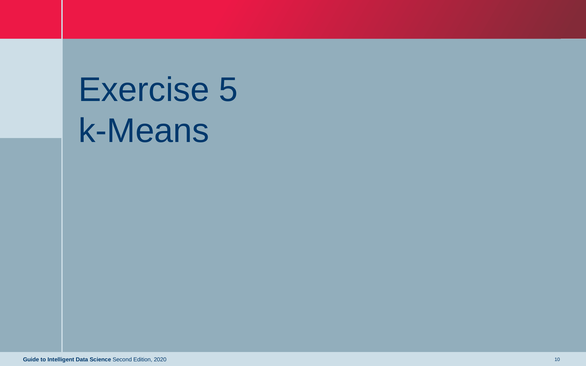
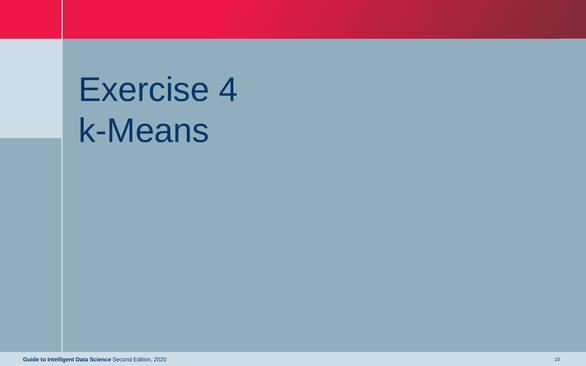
5: 5 -> 4
